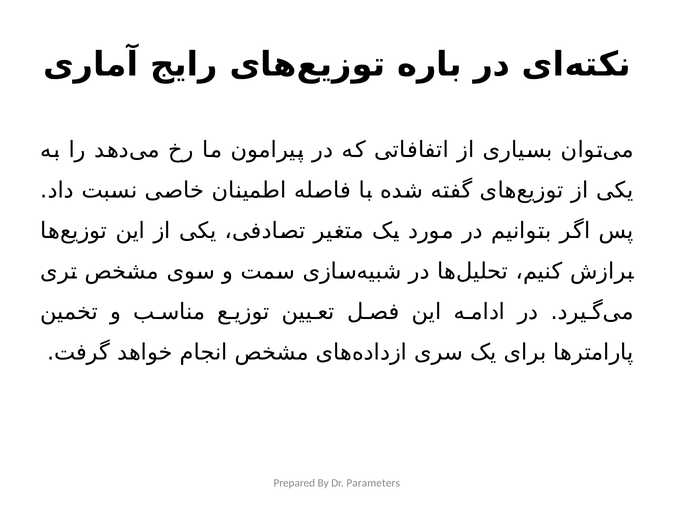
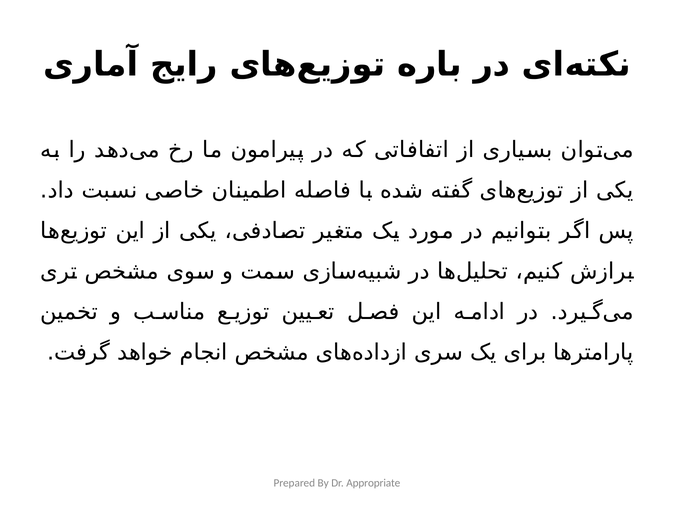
Parameters: Parameters -> Appropriate
